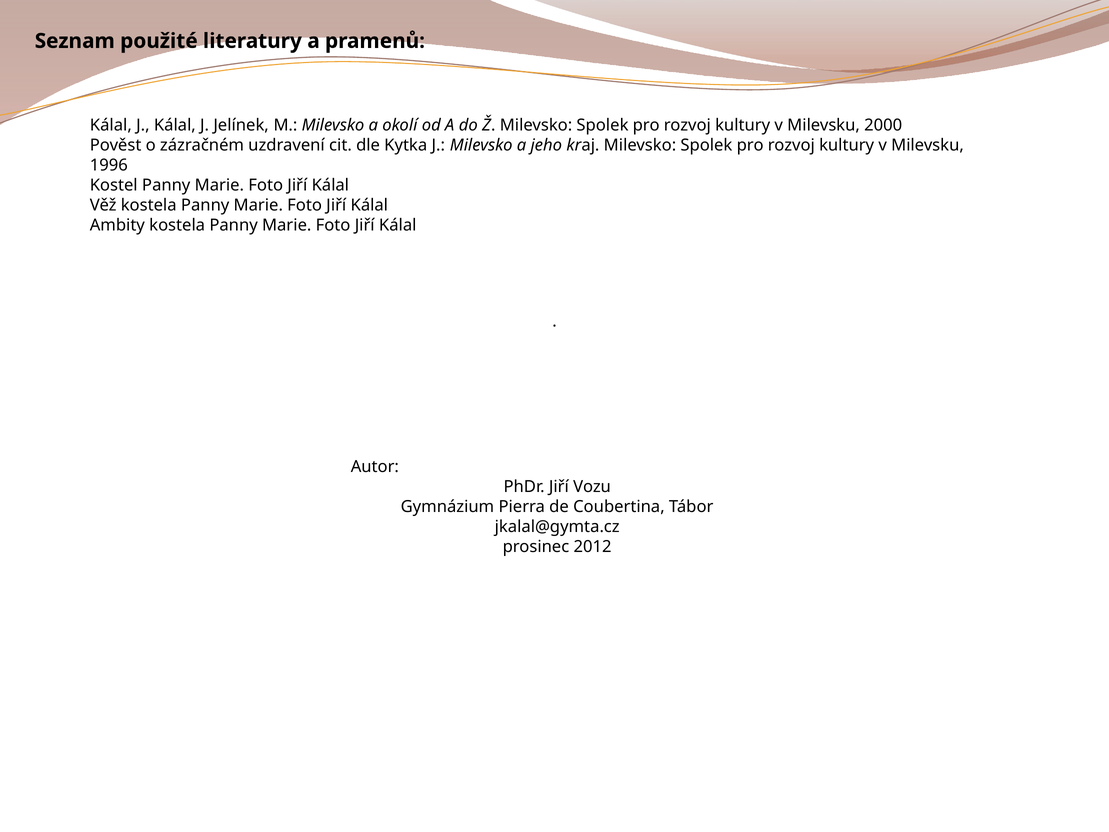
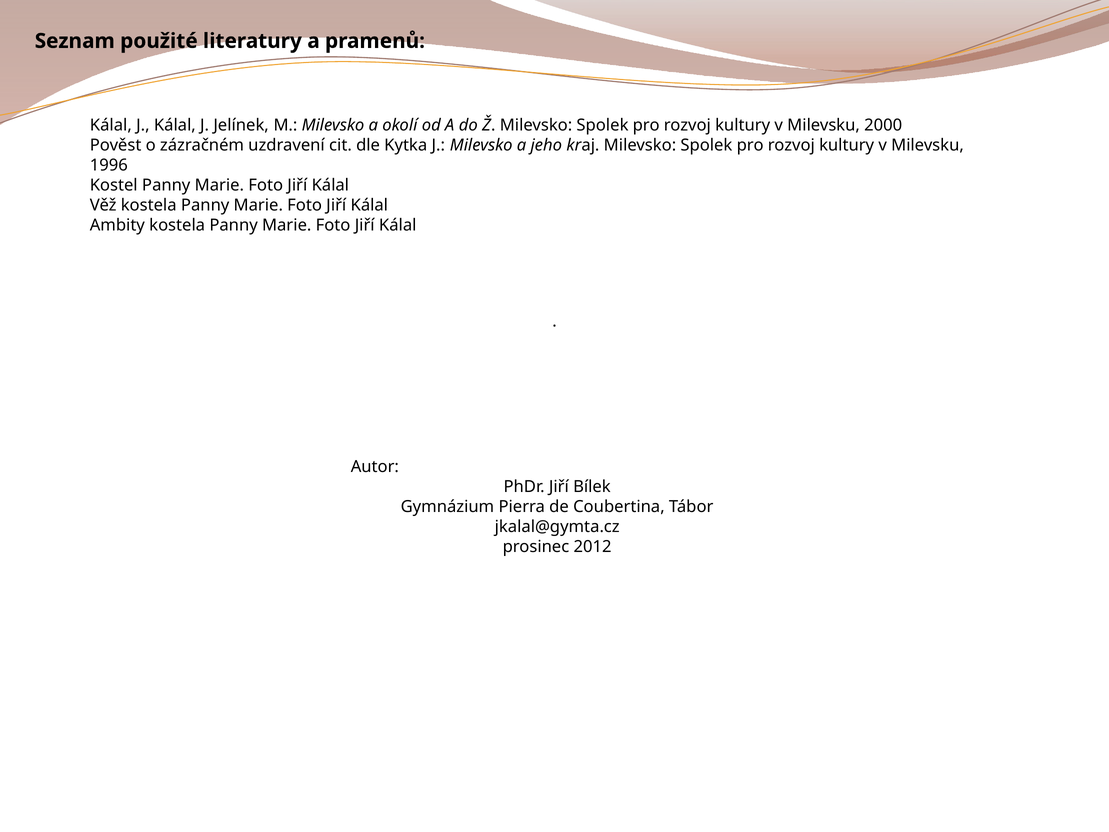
Vozu: Vozu -> Bílek
